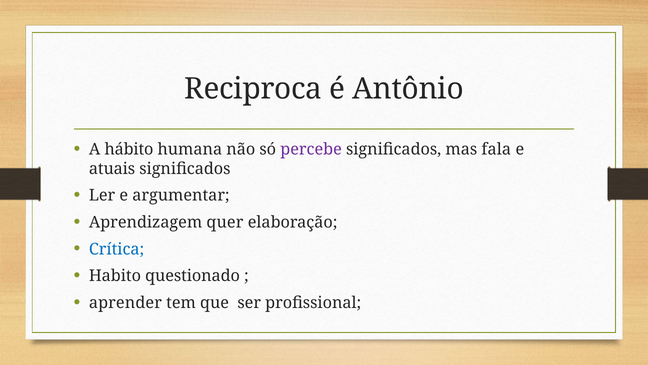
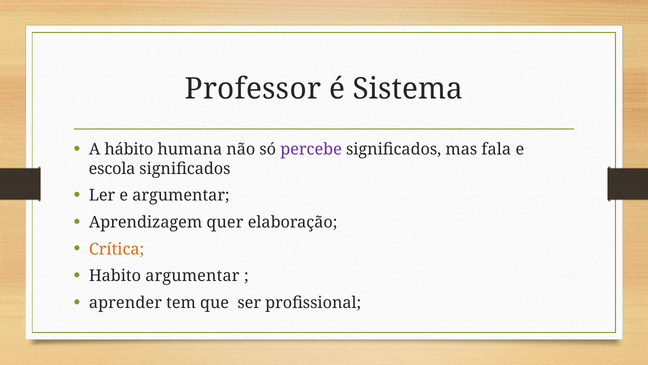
Reciproca: Reciproca -> Professor
Antônio: Antônio -> Sistema
atuais: atuais -> escola
Crítica colour: blue -> orange
Habito questionado: questionado -> argumentar
